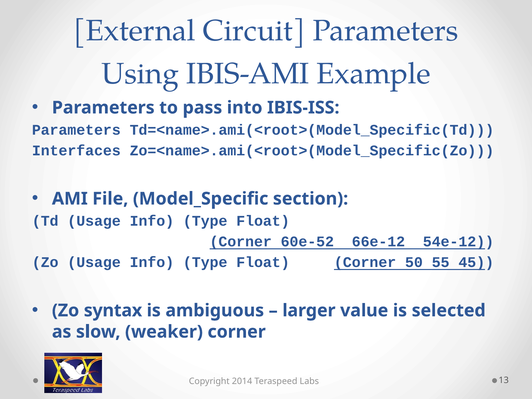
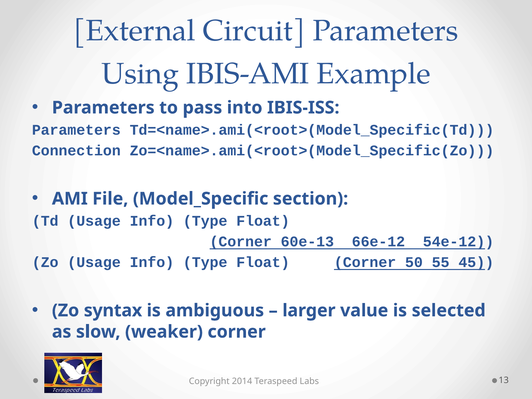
Interfaces: Interfaces -> Connection
60e-52: 60e-52 -> 60e-13
